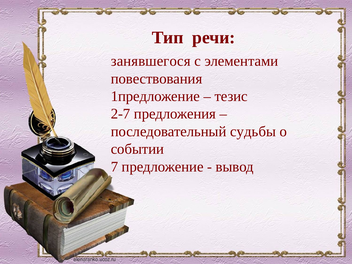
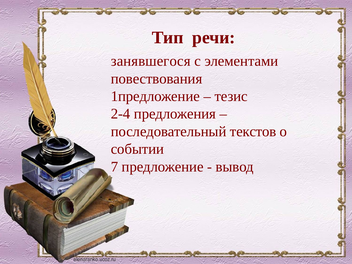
2-7: 2-7 -> 2-4
судьбы: судьбы -> текстов
